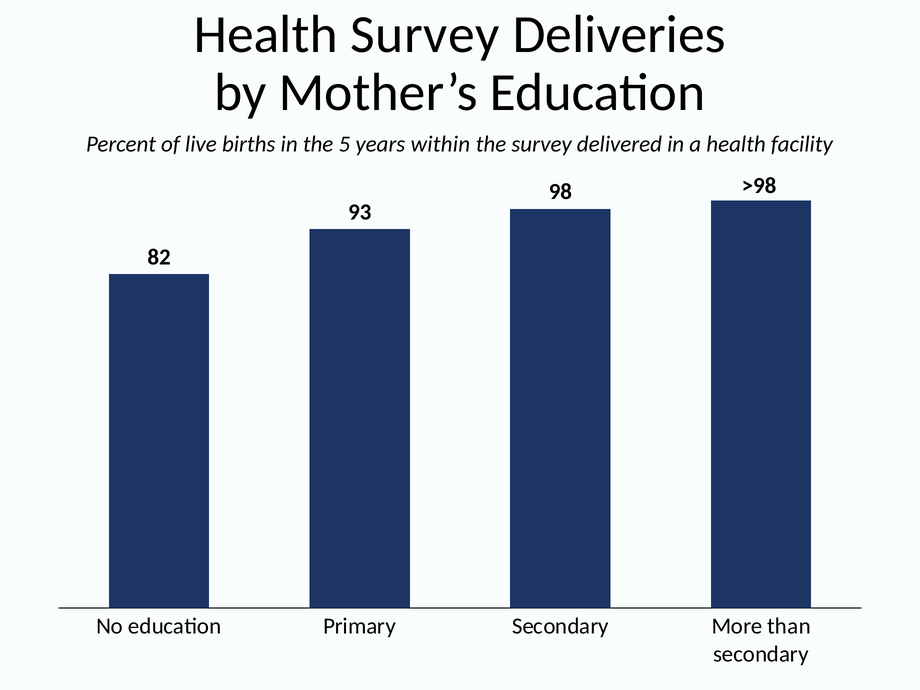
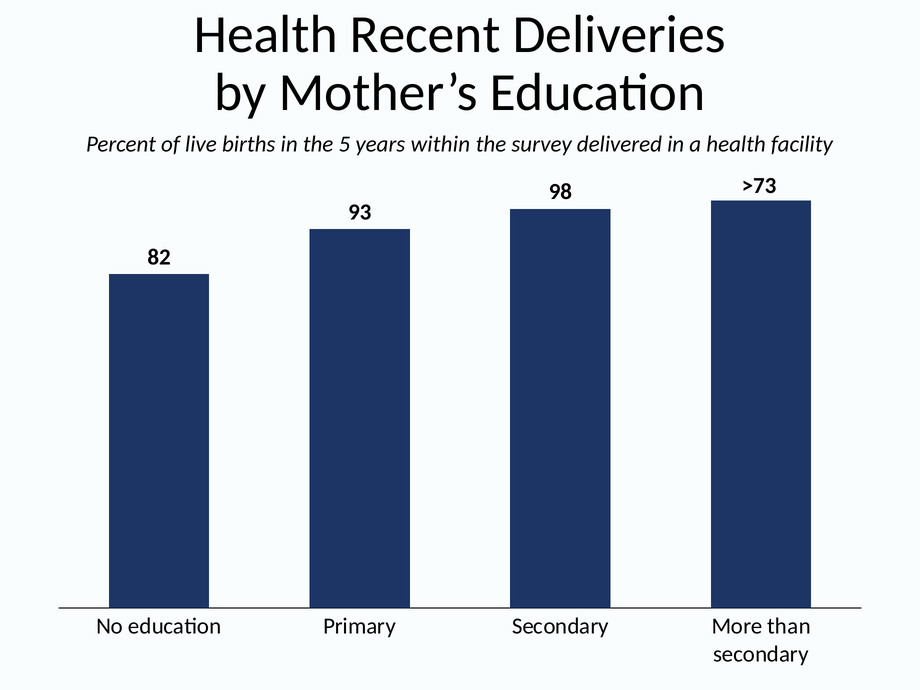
Health Survey: Survey -> Recent
>98: >98 -> >73
